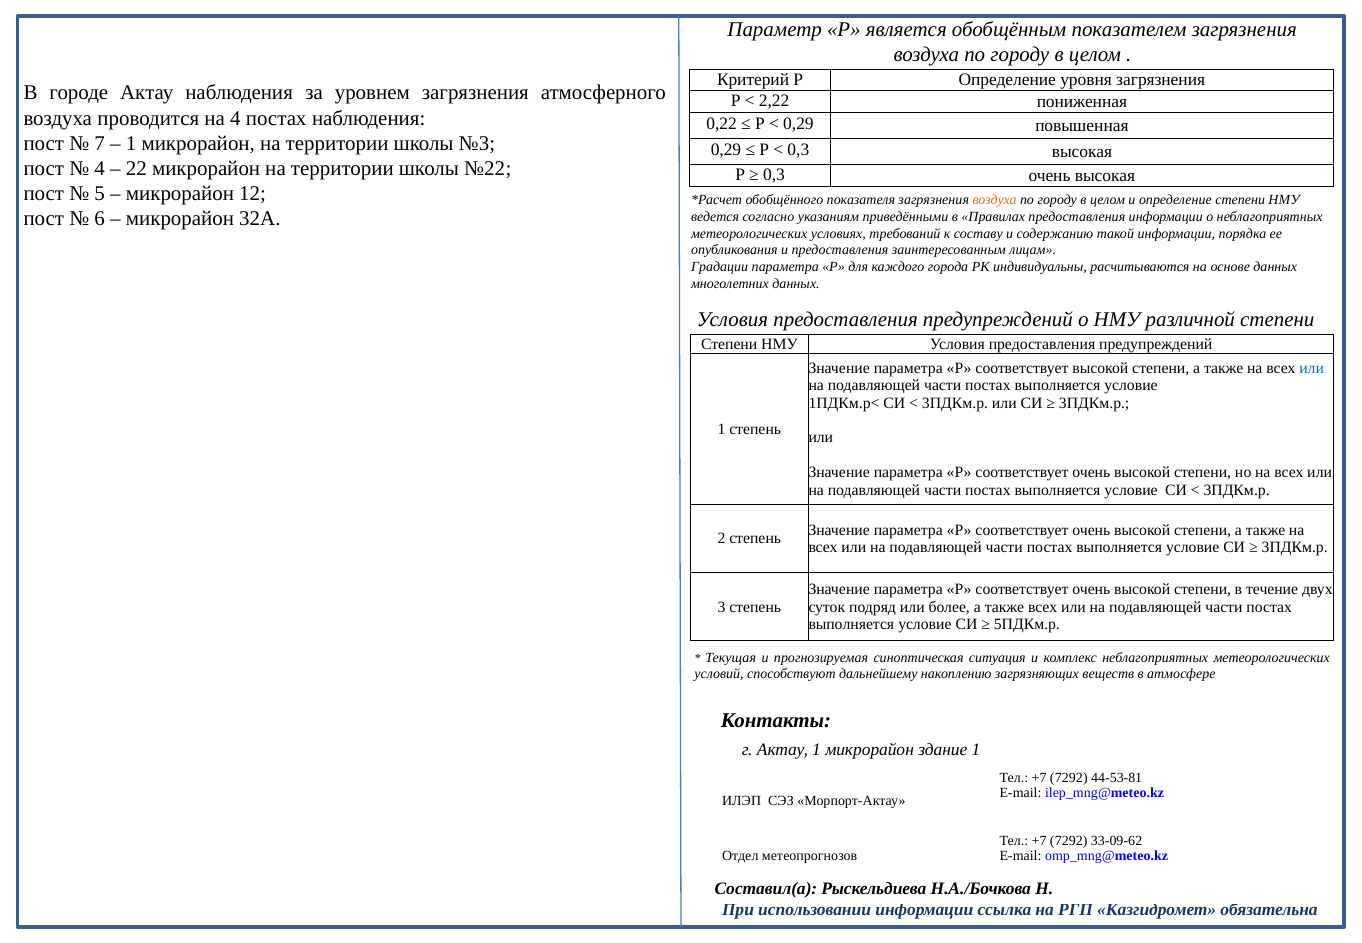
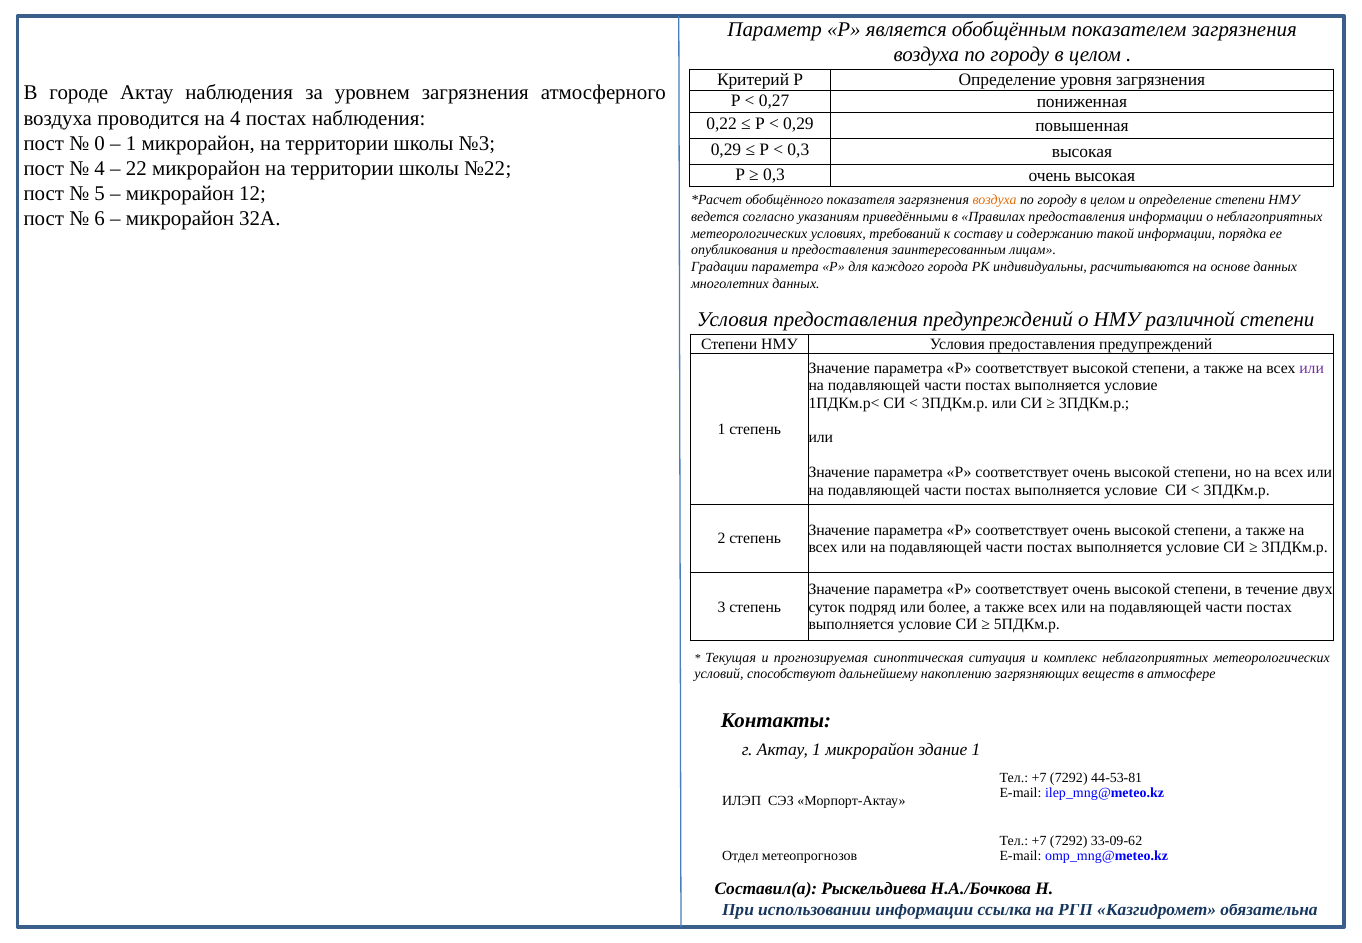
2,22: 2,22 -> 0,27
7: 7 -> 0
или at (1312, 368) colour: blue -> purple
